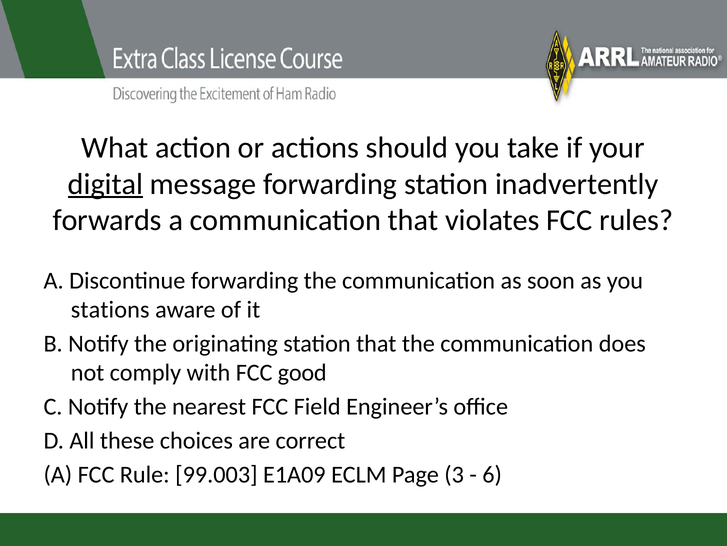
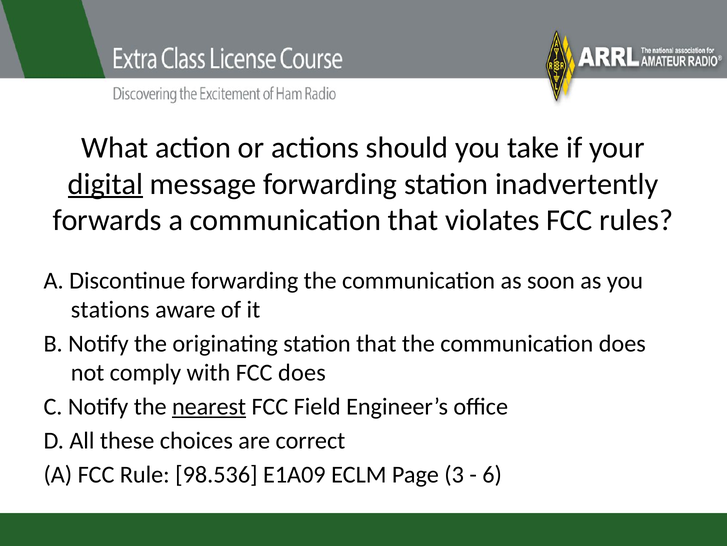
FCC good: good -> does
nearest underline: none -> present
99.003: 99.003 -> 98.536
